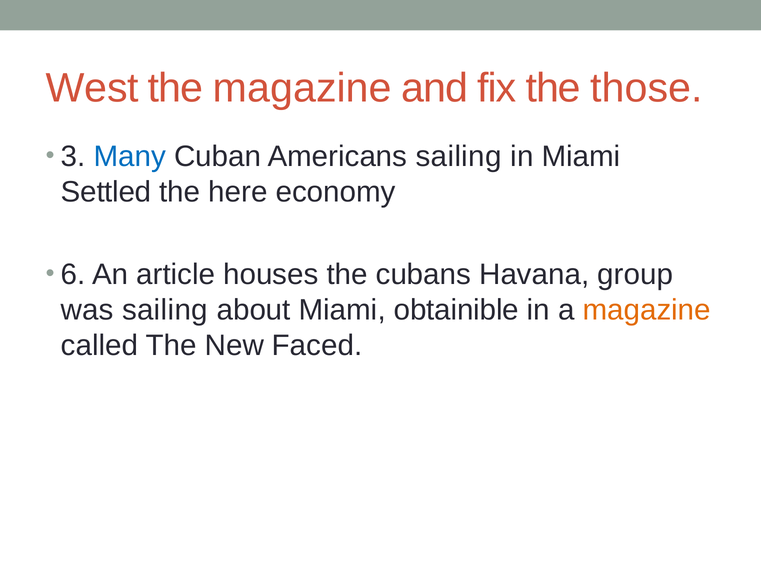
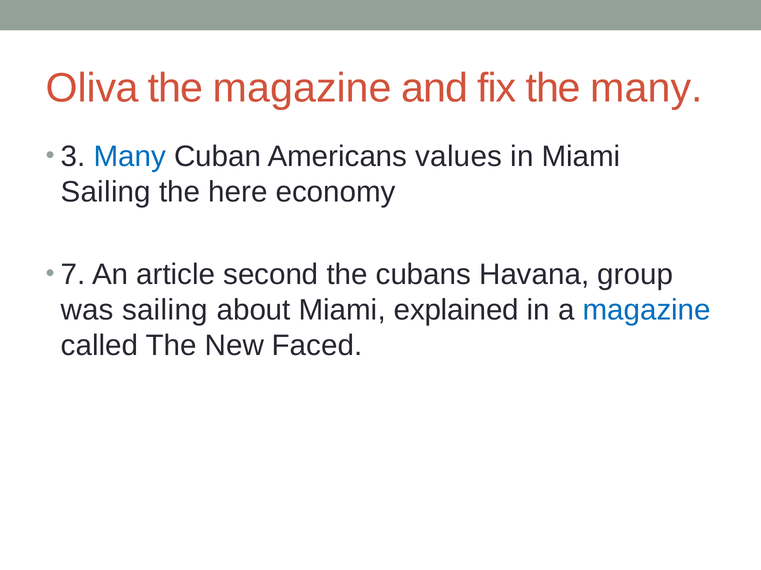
West: West -> Oliva
the those: those -> many
Americans sailing: sailing -> values
Settled at (106, 192): Settled -> Sailing
6: 6 -> 7
houses: houses -> second
obtainible: obtainible -> explained
magazine at (647, 310) colour: orange -> blue
